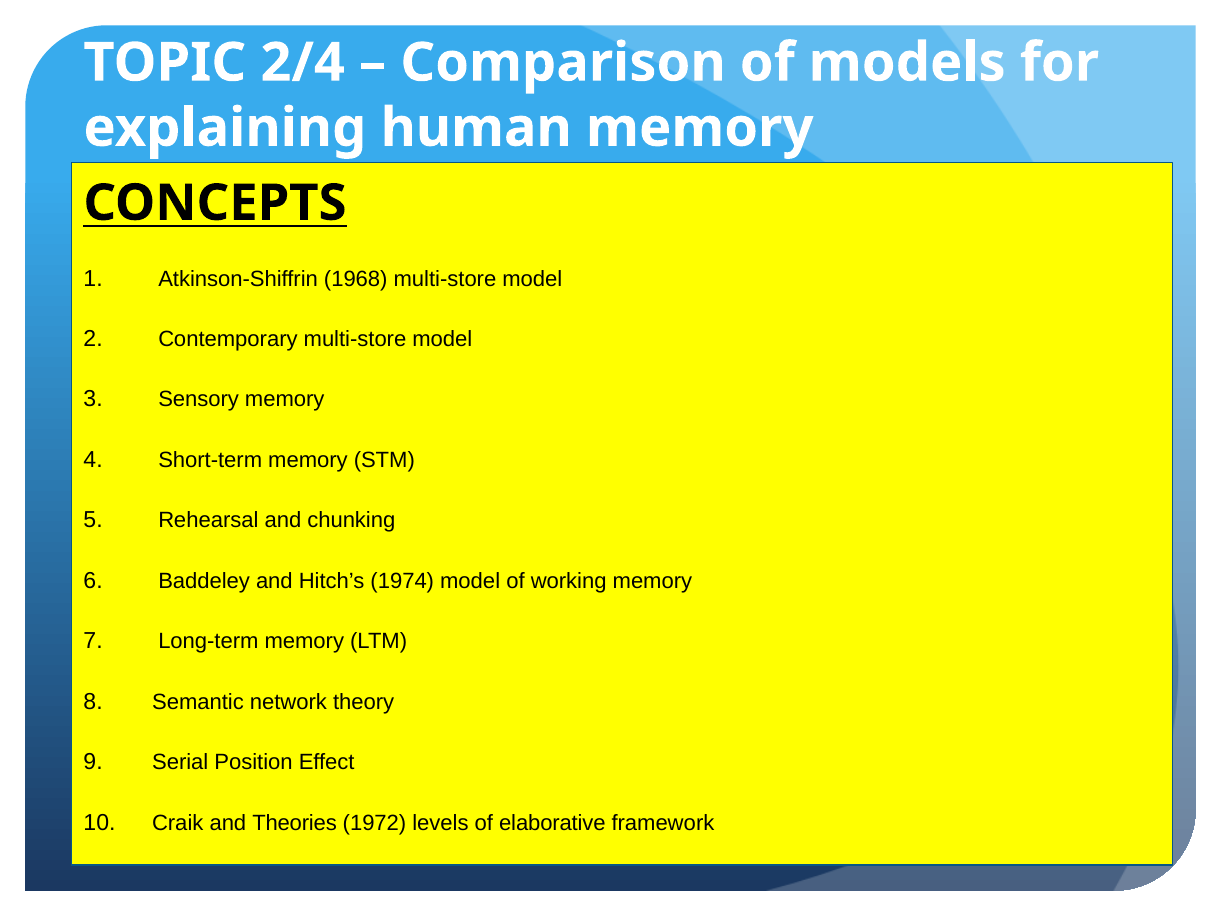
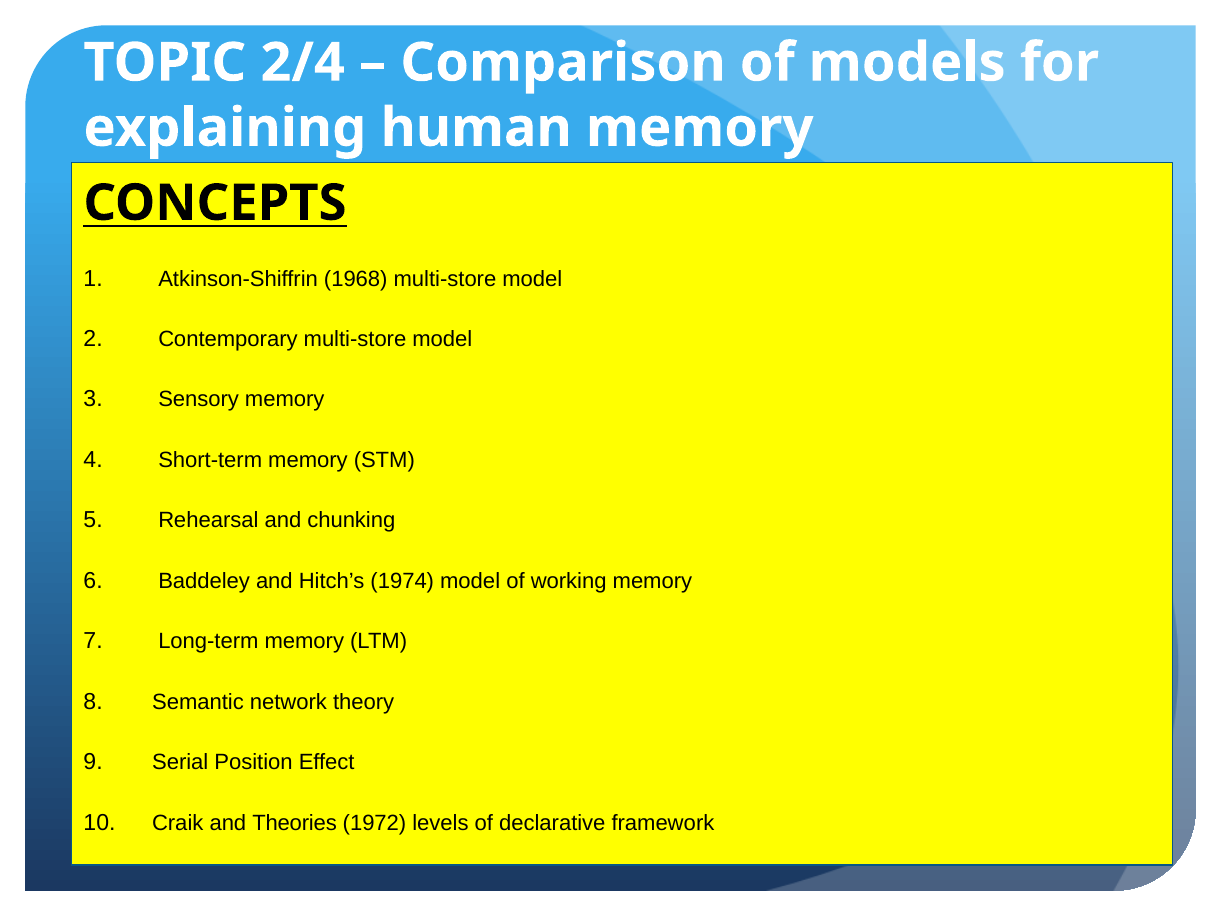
elaborative: elaborative -> declarative
